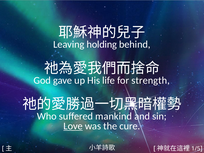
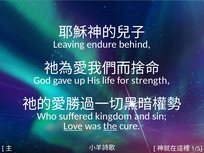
holding: holding -> endure
mankind: mankind -> kingdom
the underline: none -> present
